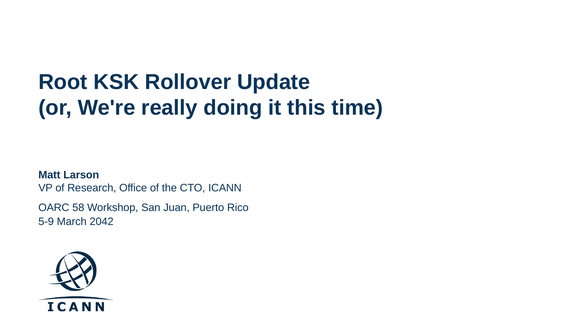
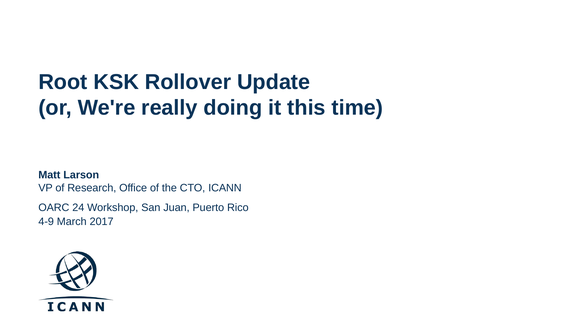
58: 58 -> 24
5-9: 5-9 -> 4-9
2042: 2042 -> 2017
